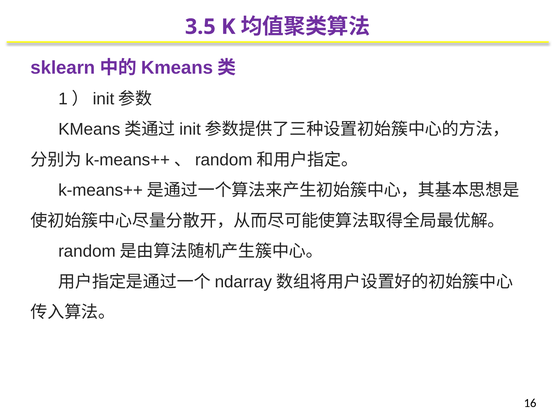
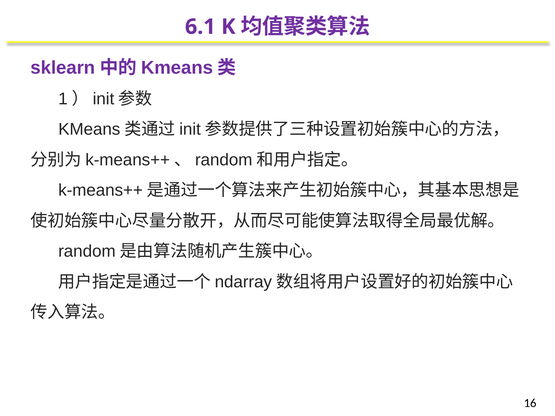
3.5: 3.5 -> 6.1
